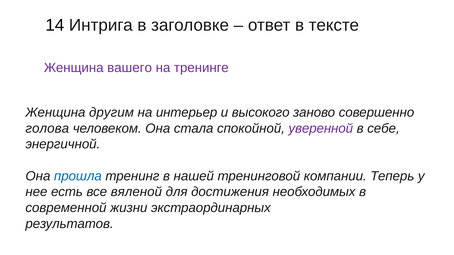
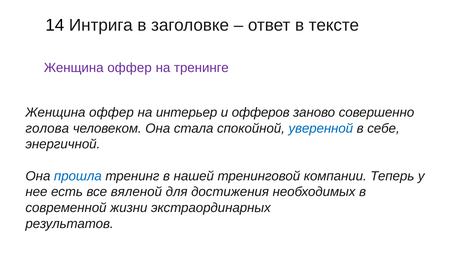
вашего at (130, 68): вашего -> оффер
другим at (111, 113): другим -> оффер
высокого: высокого -> офферов
уверенной colour: purple -> blue
